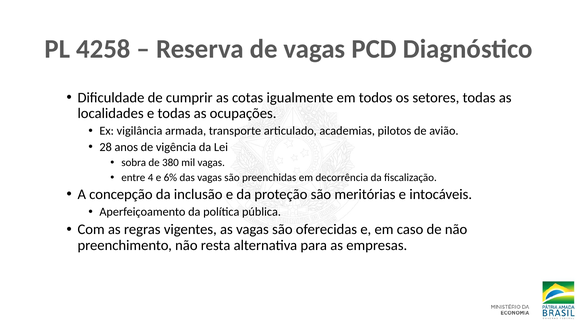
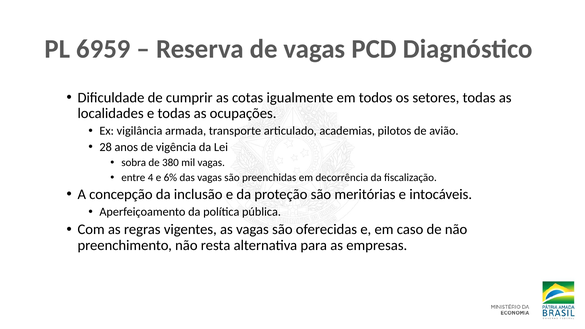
4258: 4258 -> 6959
